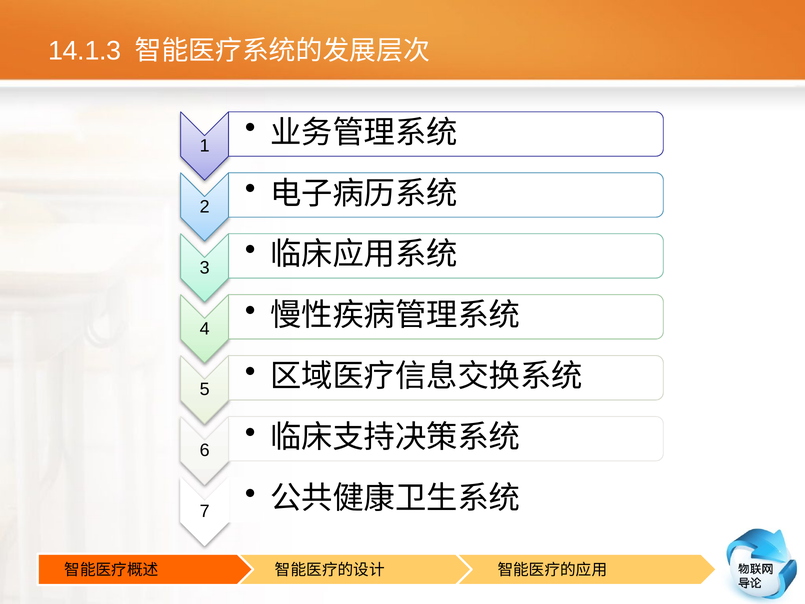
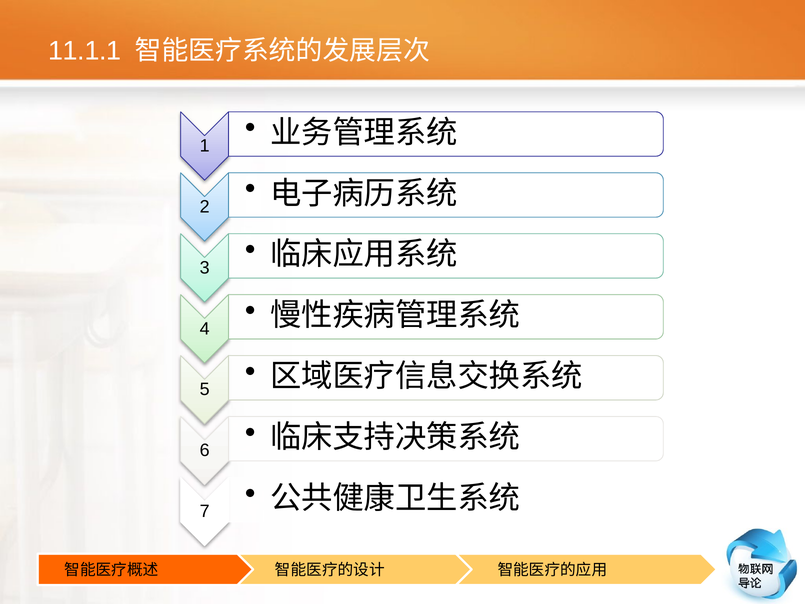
14.1.3: 14.1.3 -> 11.1.1
